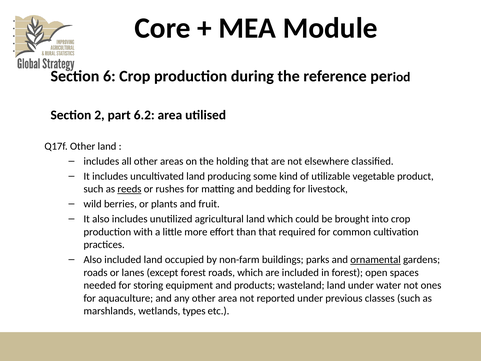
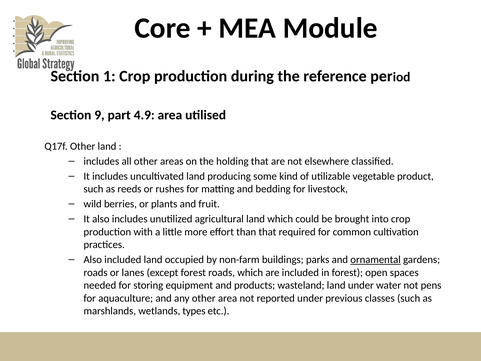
6: 6 -> 1
2: 2 -> 9
6.2: 6.2 -> 4.9
reeds underline: present -> none
ones: ones -> pens
